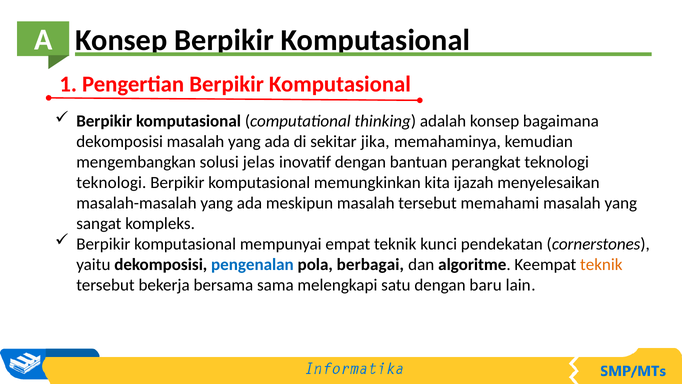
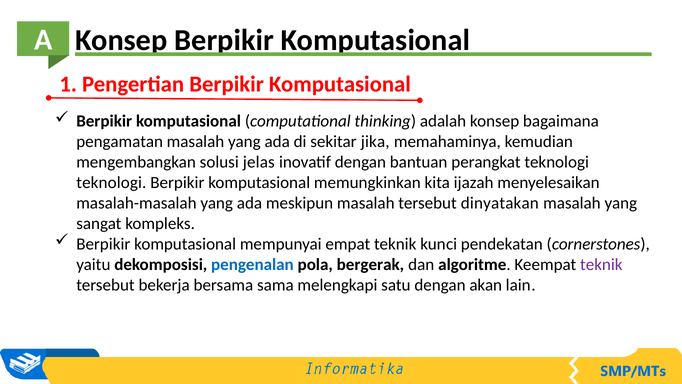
dekomposisi at (120, 142): dekomposisi -> pengamatan
memahami: memahami -> dinyatakan
berbagai: berbagai -> bergerak
teknik at (601, 264) colour: orange -> purple
baru: baru -> akan
